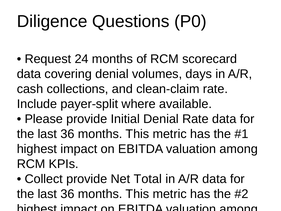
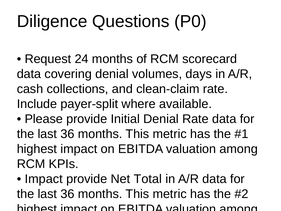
Collect at (44, 179): Collect -> Impact
